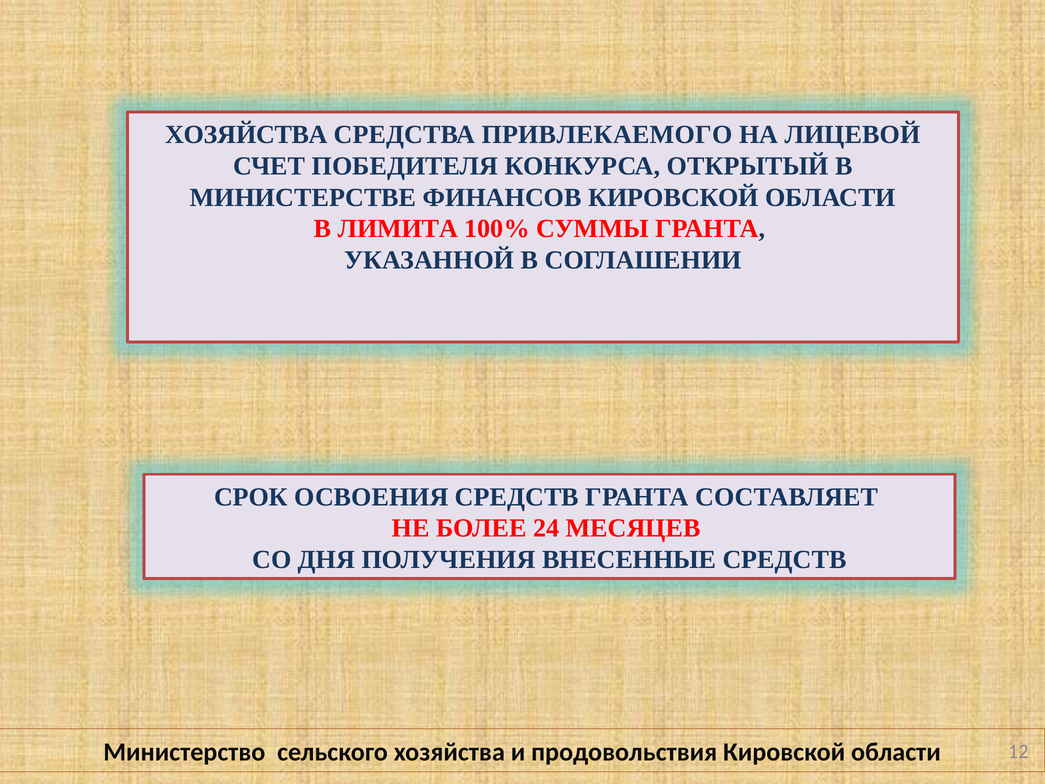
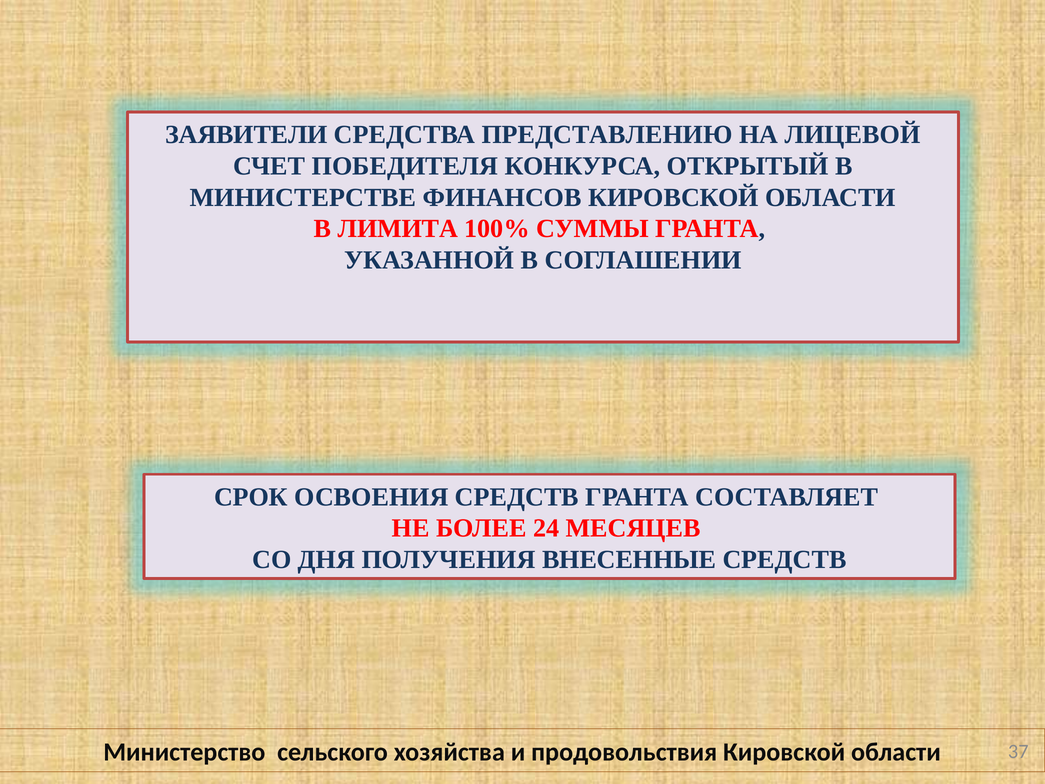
ХОЗЯЙСТВА at (247, 135): ХОЗЯЙСТВА -> ЗАЯВИТЕЛИ
ПРИВЛЕКАЕМОГО: ПРИВЛЕКАЕМОГО -> ПРЕДСТАВЛЕНИЮ
12: 12 -> 37
